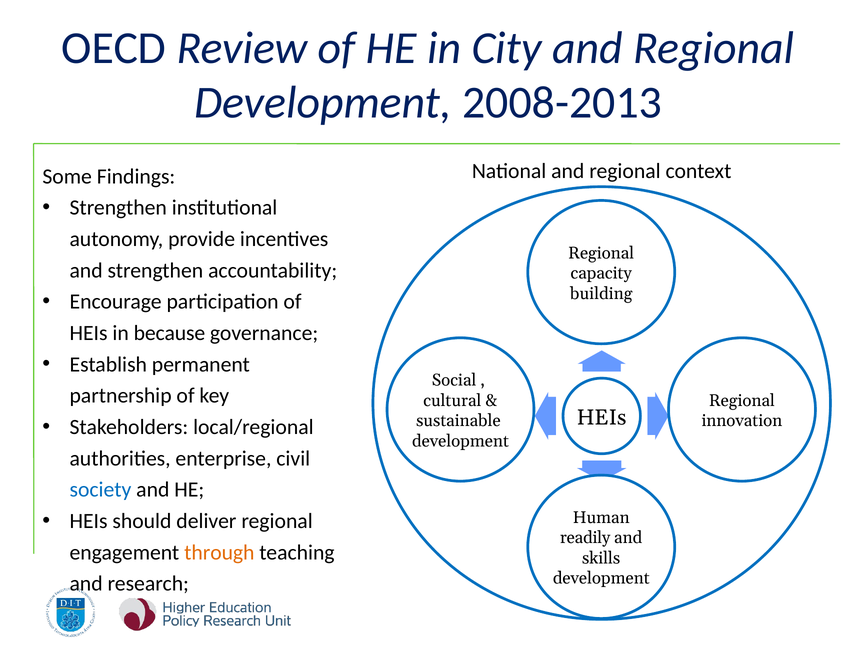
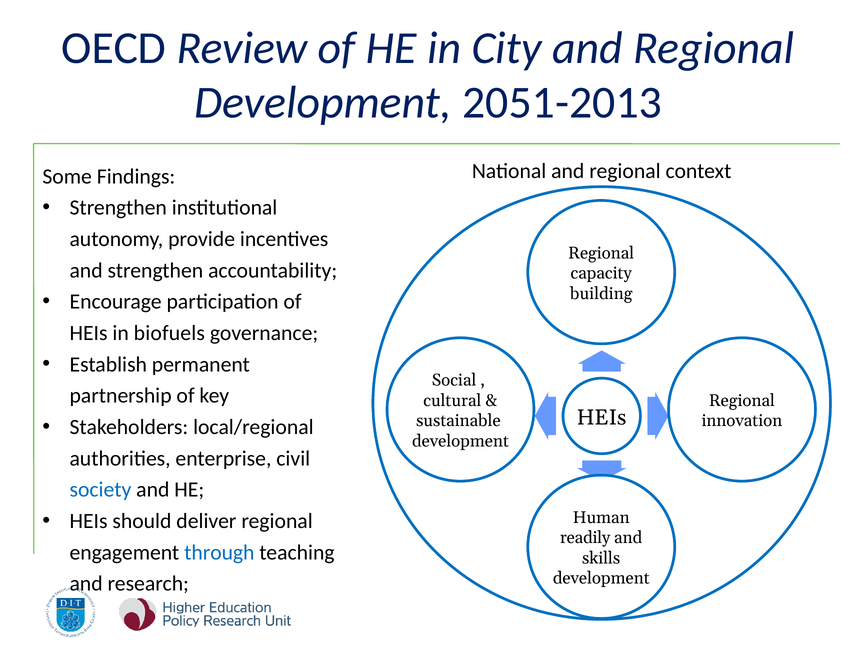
2008-2013: 2008-2013 -> 2051-2013
because: because -> biofuels
through colour: orange -> blue
